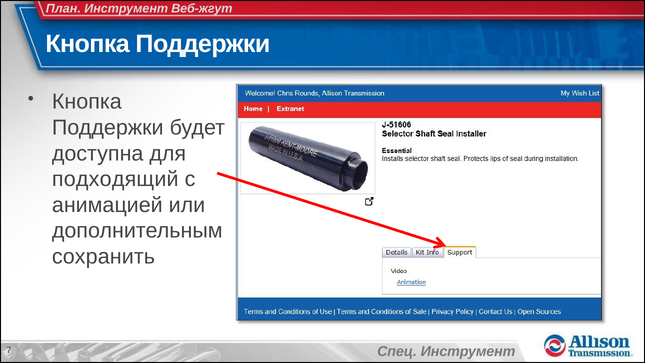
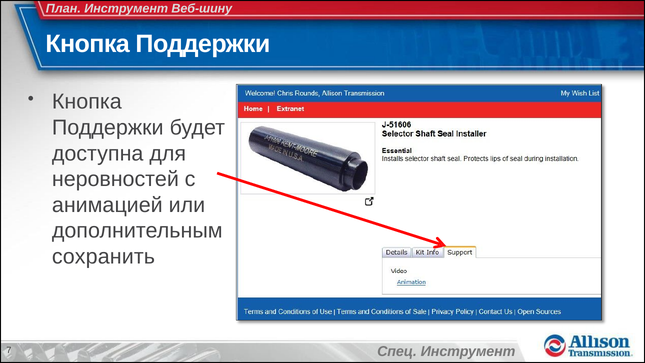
Веб-жгут: Веб-жгут -> Веб-шину
подходящий: подходящий -> неровностей
